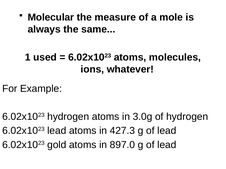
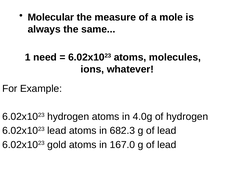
used: used -> need
3.0g: 3.0g -> 4.0g
427.3: 427.3 -> 682.3
897.0: 897.0 -> 167.0
